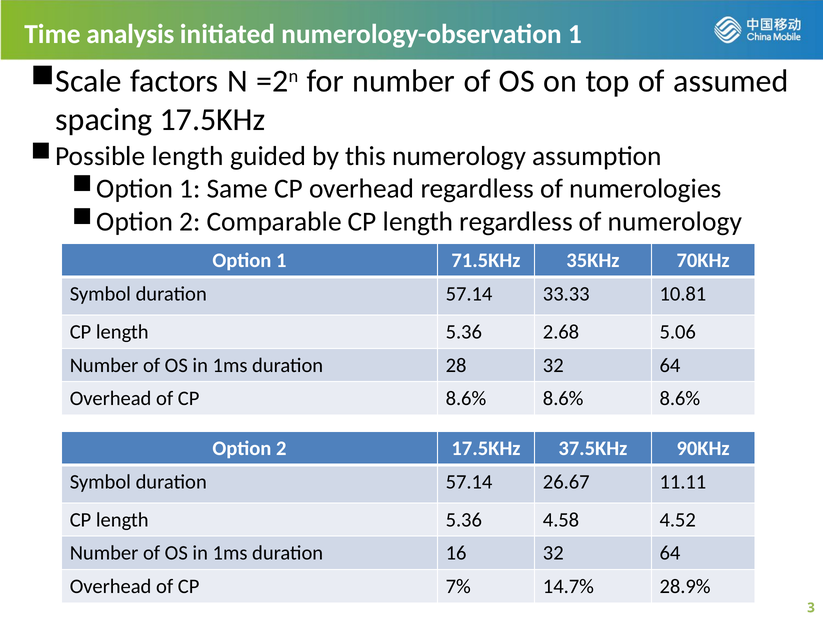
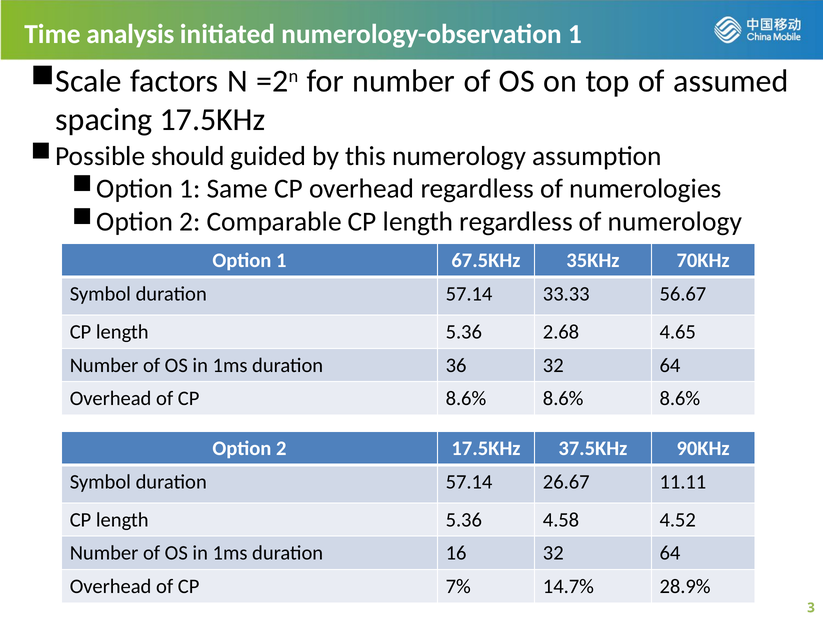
Possible length: length -> should
71.5KHz: 71.5KHz -> 67.5KHz
10.81: 10.81 -> 56.67
5.06: 5.06 -> 4.65
28: 28 -> 36
